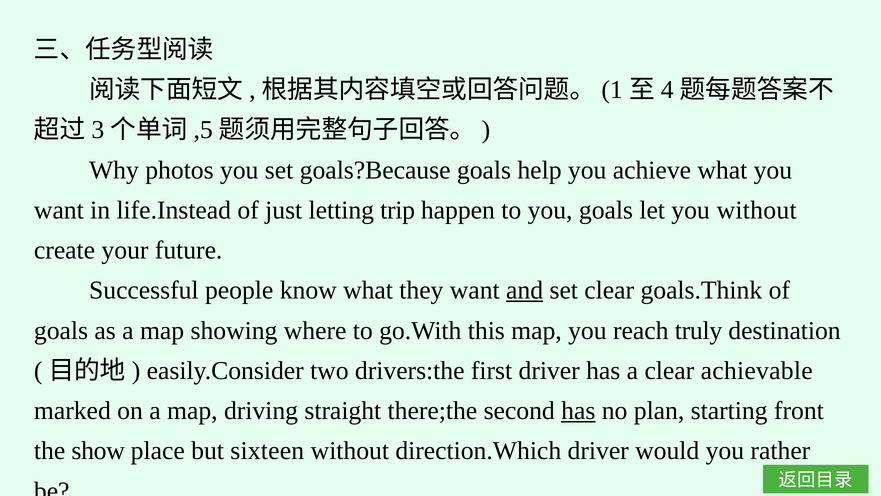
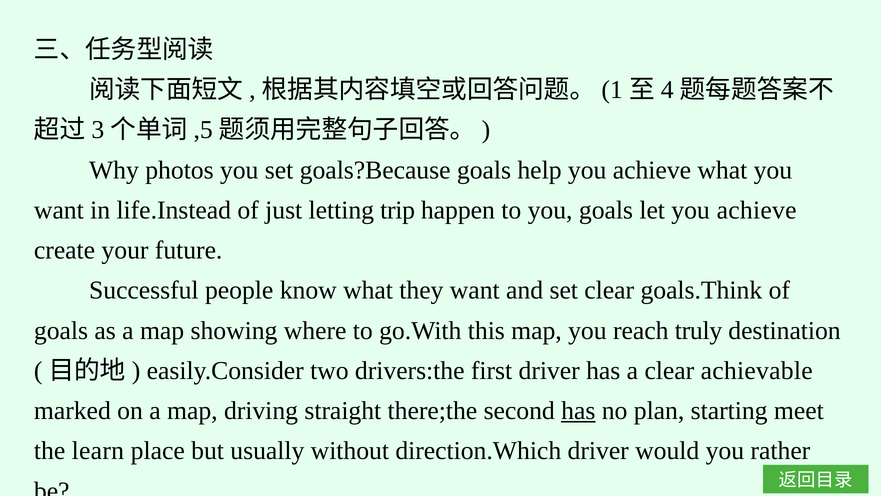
let you without: without -> achieve
and underline: present -> none
front: front -> meet
show: show -> learn
sixteen: sixteen -> usually
